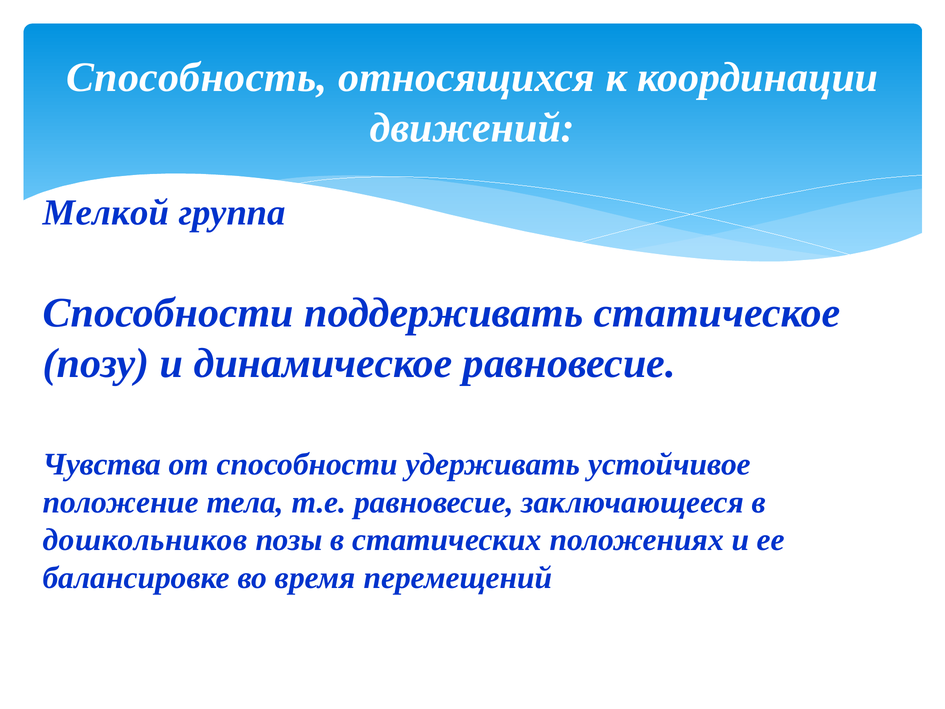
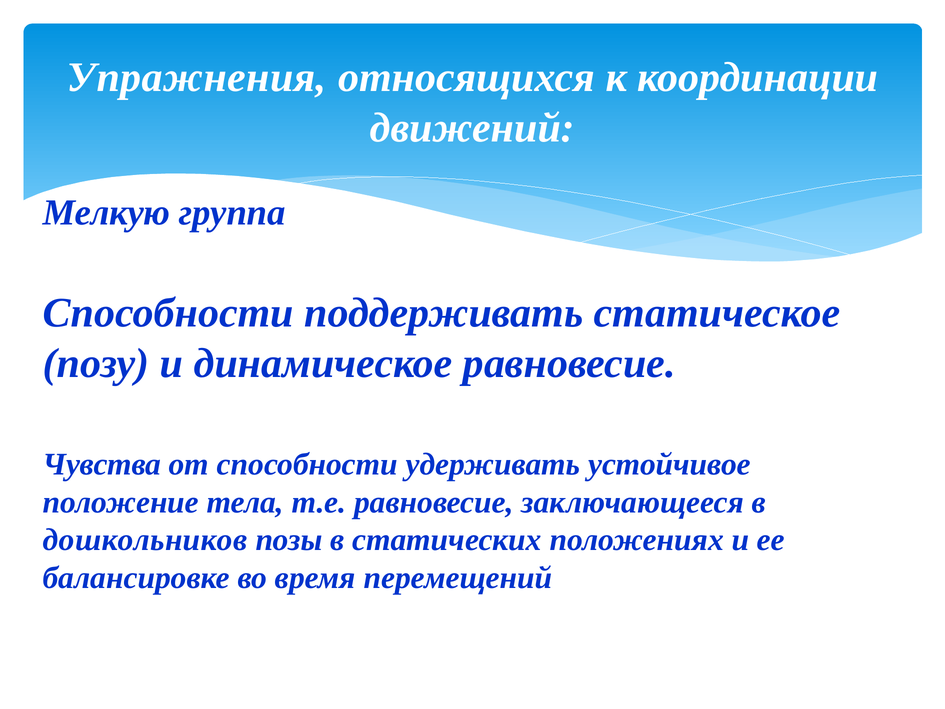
Способность: Способность -> Упражнения
Мелкой: Мелкой -> Мелкую
